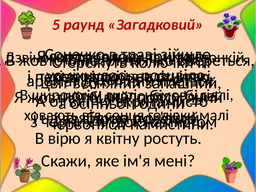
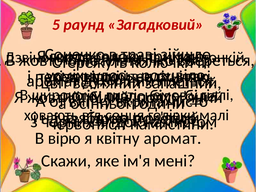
квітну ростуть: ростуть -> аромат
